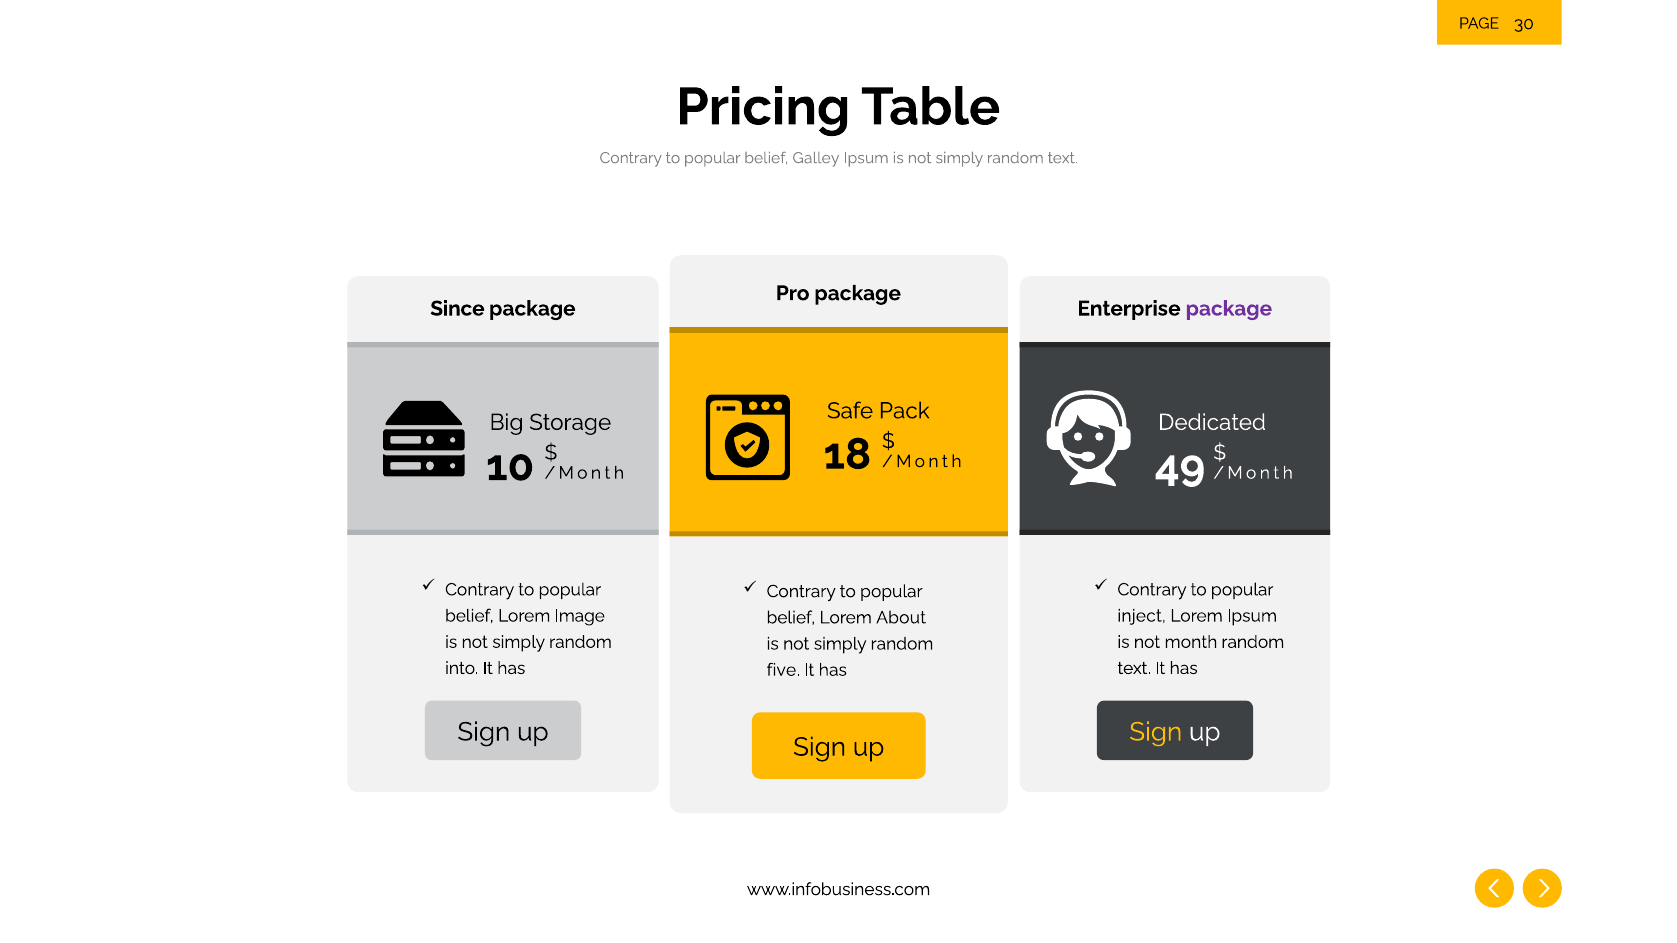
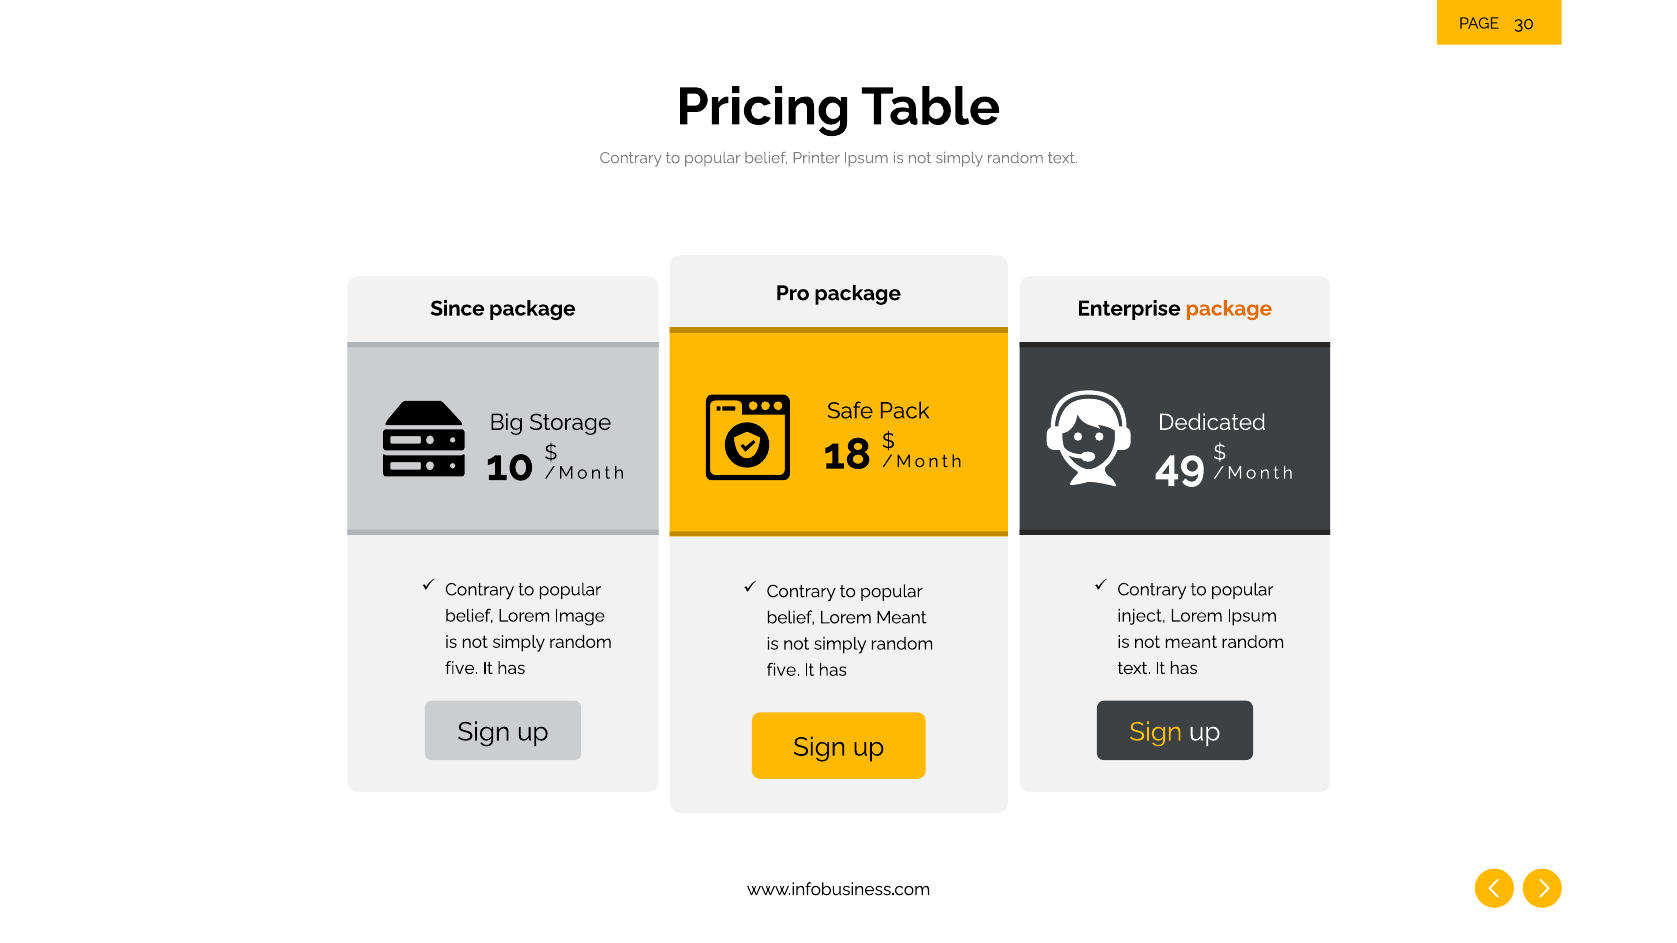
Galley: Galley -> Printer
package at (1229, 309) colour: purple -> orange
Lorem About: About -> Meant
not month: month -> meant
into at (462, 668): into -> five
